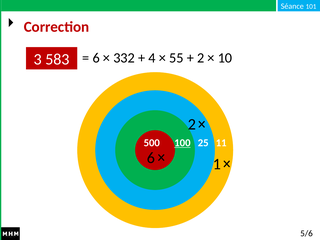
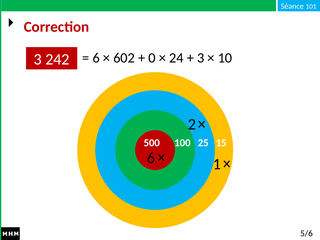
332: 332 -> 602
4: 4 -> 0
55: 55 -> 24
2 at (201, 58): 2 -> 3
583: 583 -> 242
100 underline: present -> none
11: 11 -> 15
